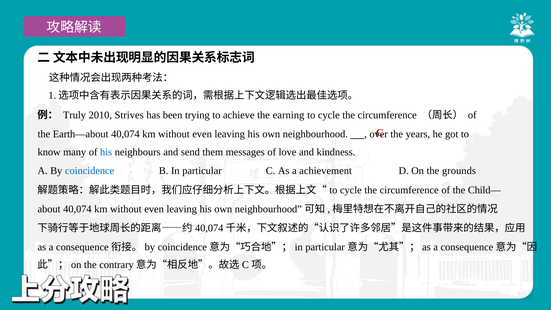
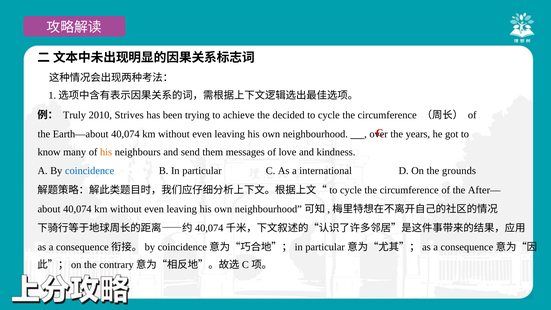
earning: earning -> decided
his at (106, 152) colour: blue -> orange
achievement: achievement -> international
Child—: Child— -> After—
